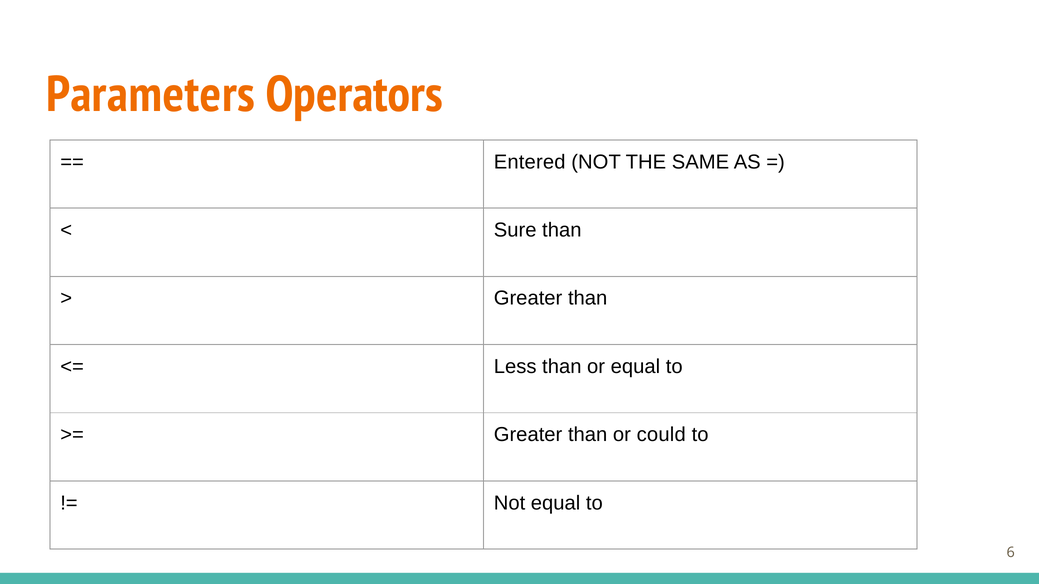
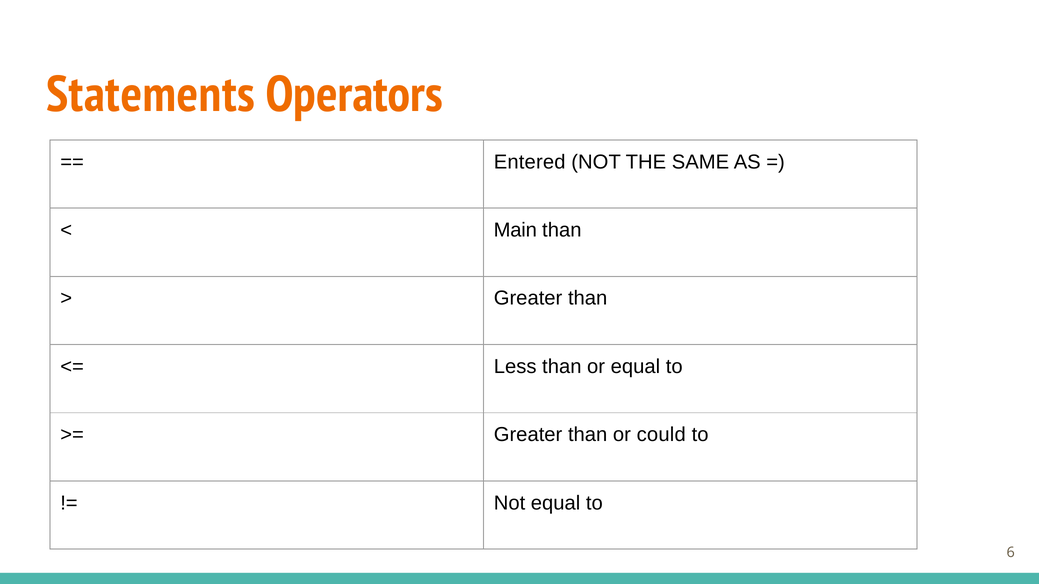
Parameters: Parameters -> Statements
Sure: Sure -> Main
